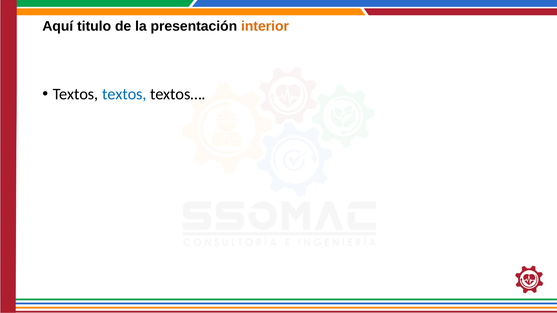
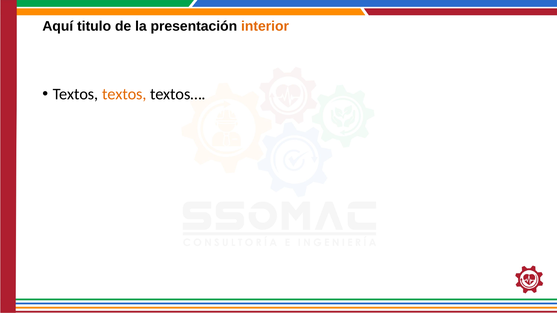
textos at (124, 94) colour: blue -> orange
